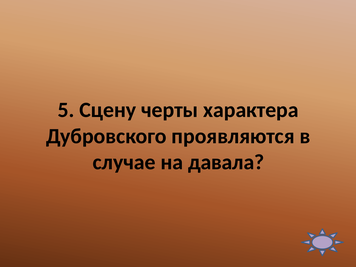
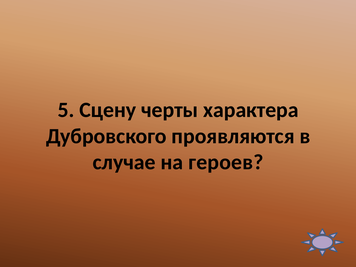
давала: давала -> героев
